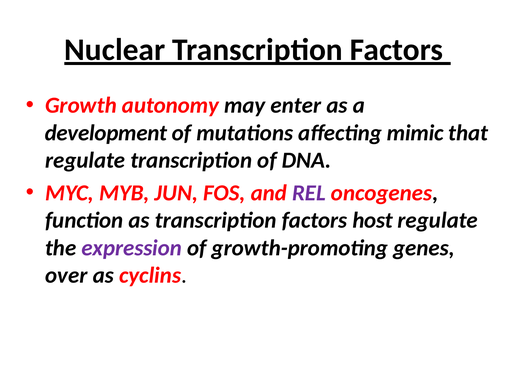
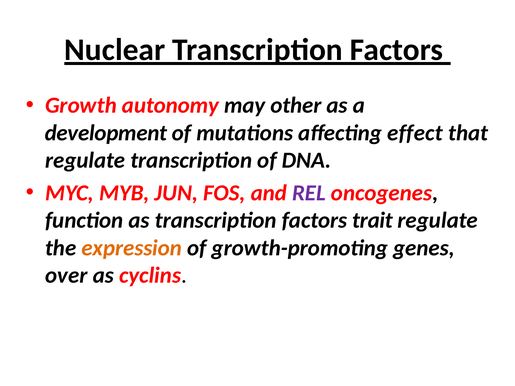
enter: enter -> other
mimic: mimic -> effect
host: host -> trait
expression colour: purple -> orange
